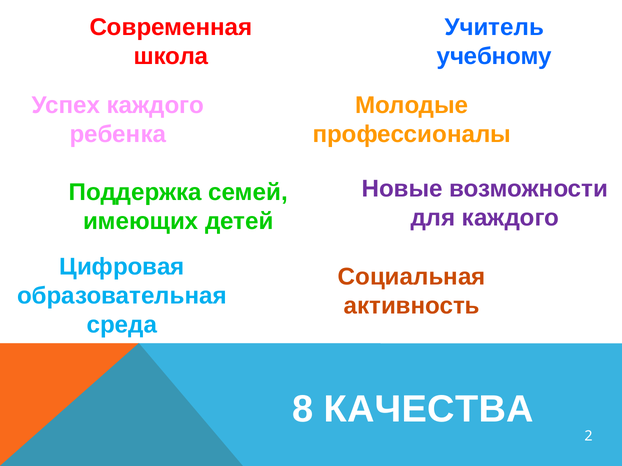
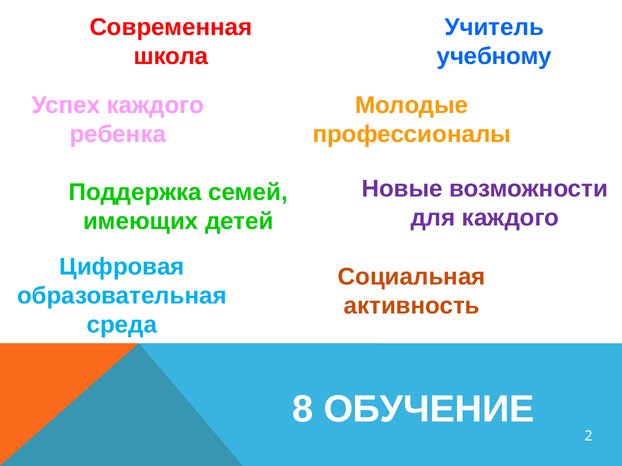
КАЧЕСТВА: КАЧЕСТВА -> ОБУЧЕНИЕ
